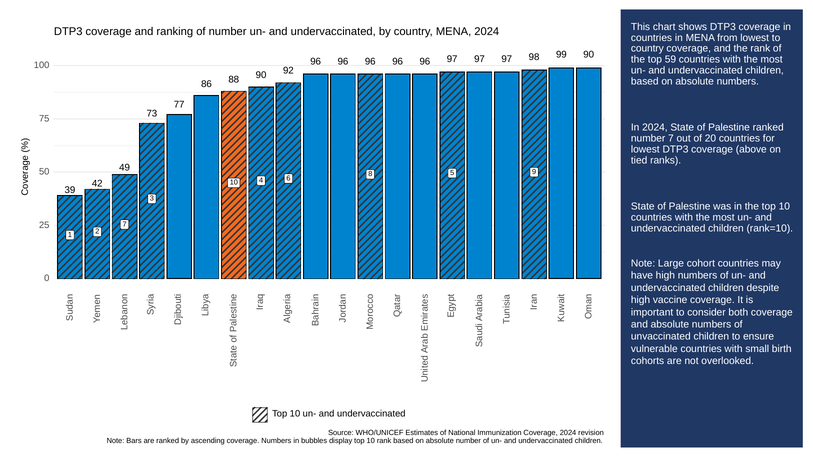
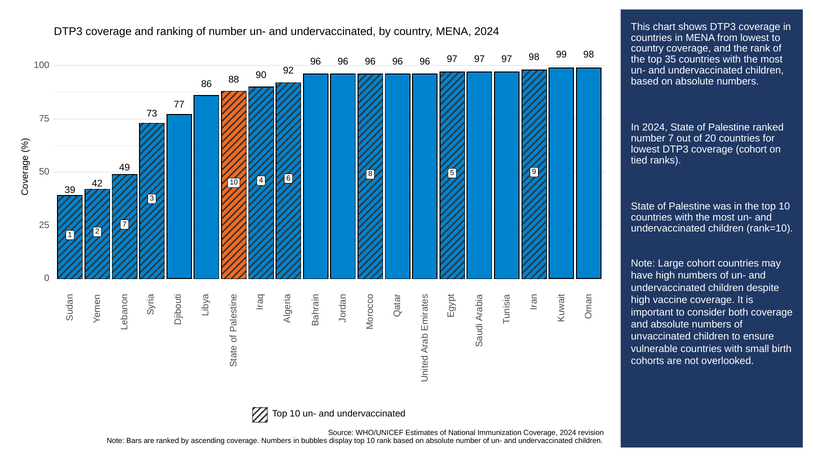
59: 59 -> 35
98 90: 90 -> 98
coverage above: above -> cohort
